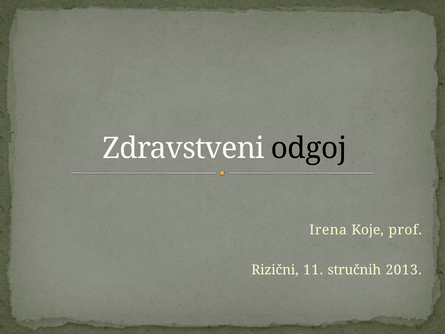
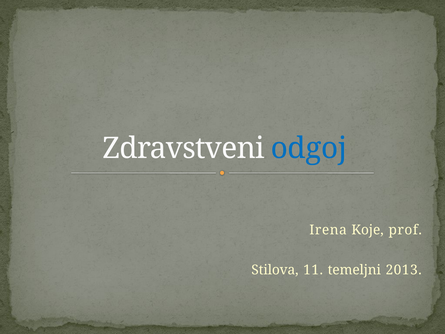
odgoj colour: black -> blue
Rizični: Rizični -> Stilova
stručnih: stručnih -> temeljni
